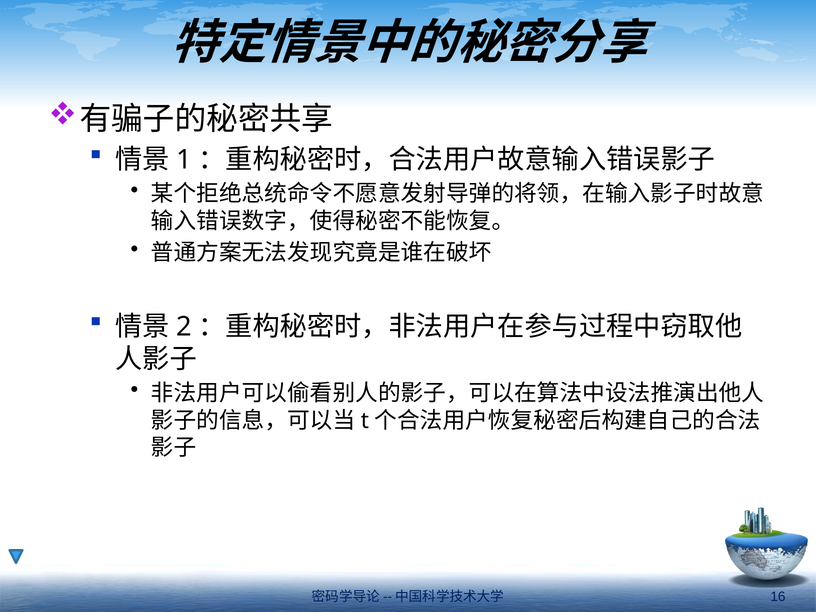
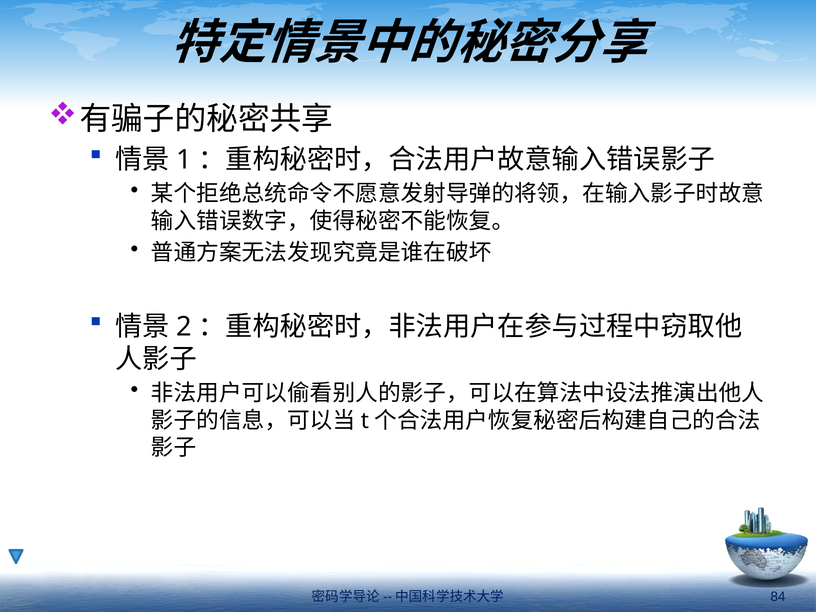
16: 16 -> 84
